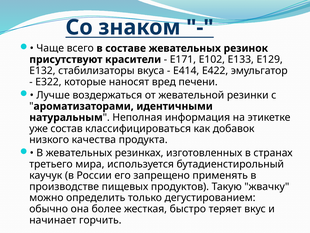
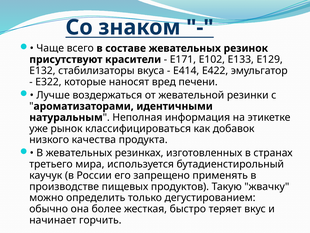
состав: состав -> рынок
